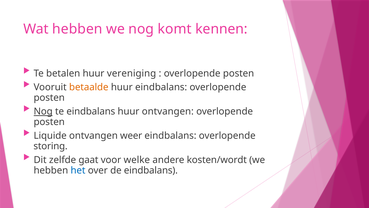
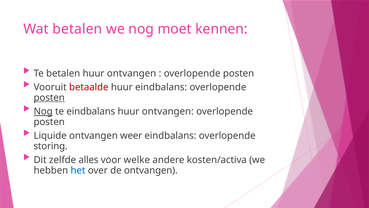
Wat hebben: hebben -> betalen
komt: komt -> moet
betalen huur vereniging: vereniging -> ontvangen
betaalde colour: orange -> red
posten at (49, 97) underline: none -> present
gaat: gaat -> alles
kosten/wordt: kosten/wordt -> kosten/activa
de eindbalans: eindbalans -> ontvangen
